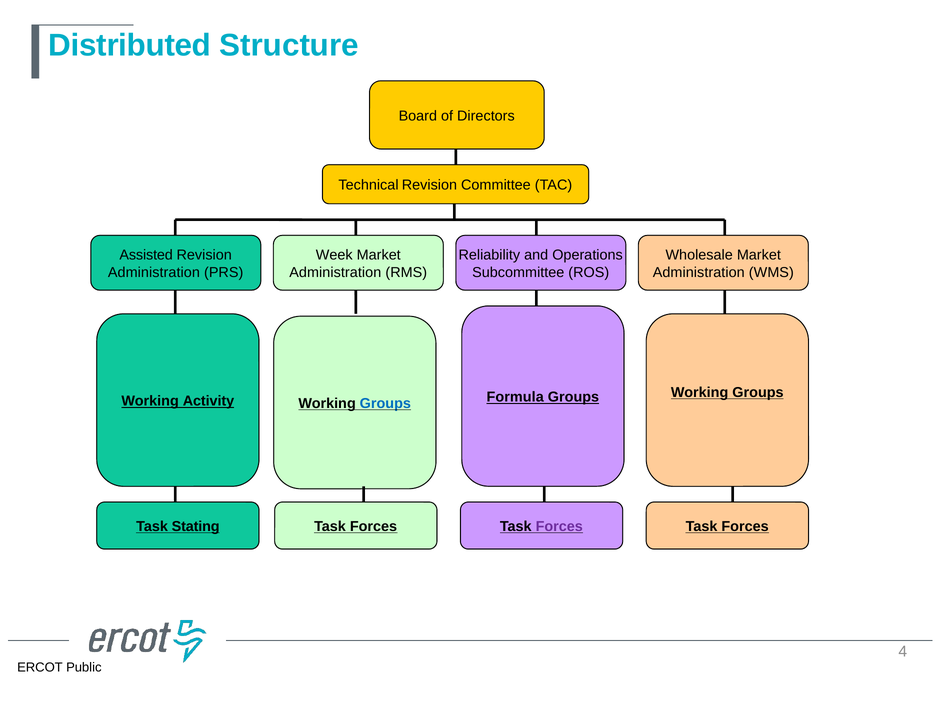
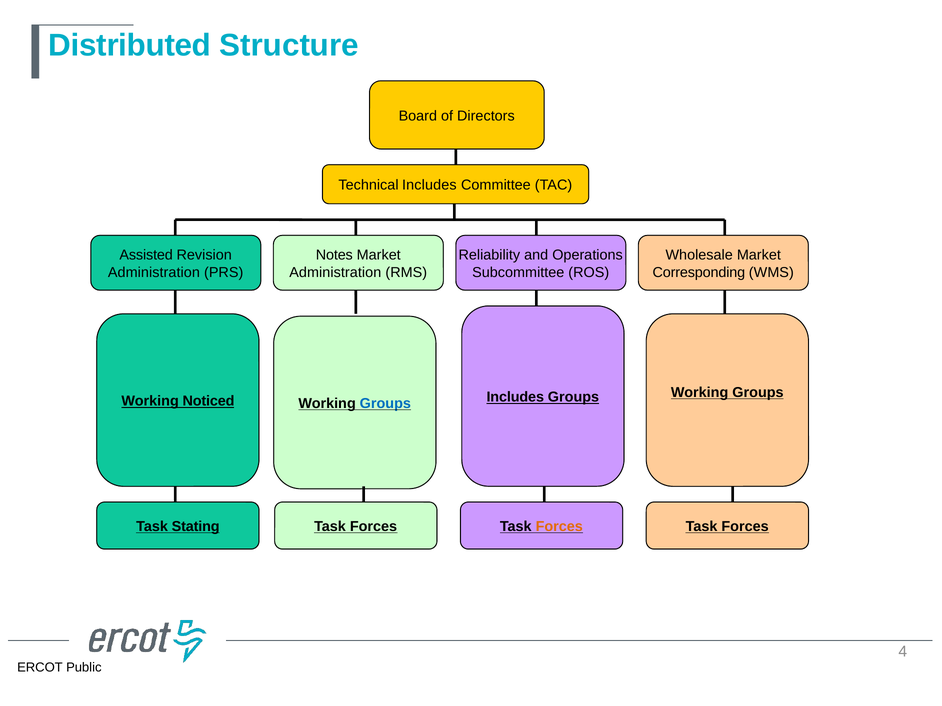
Technical Revision: Revision -> Includes
Week: Week -> Notes
Administration at (699, 273): Administration -> Corresponding
Formula at (515, 397): Formula -> Includes
Activity: Activity -> Noticed
Forces at (559, 527) colour: purple -> orange
